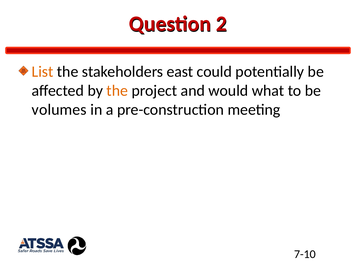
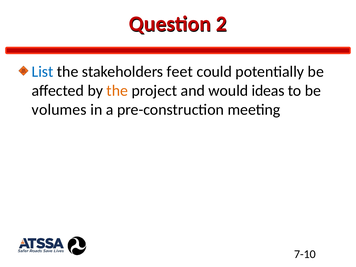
List colour: orange -> blue
east: east -> feet
what: what -> ideas
